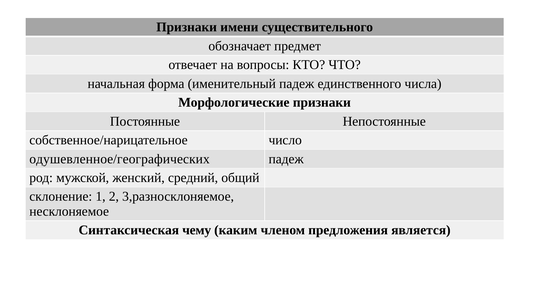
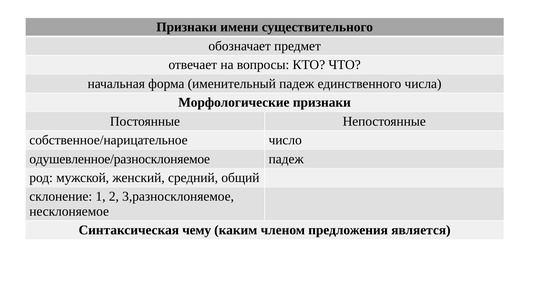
одушевленное/географических: одушевленное/географических -> одушевленное/разносклоняемое
